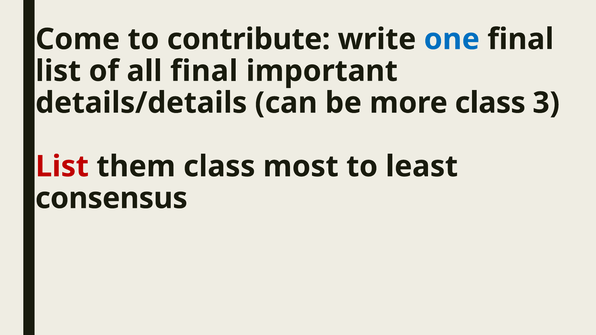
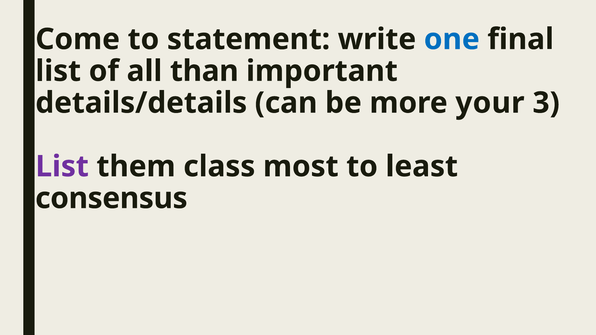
contribute: contribute -> statement
all final: final -> than
more class: class -> your
List at (62, 167) colour: red -> purple
